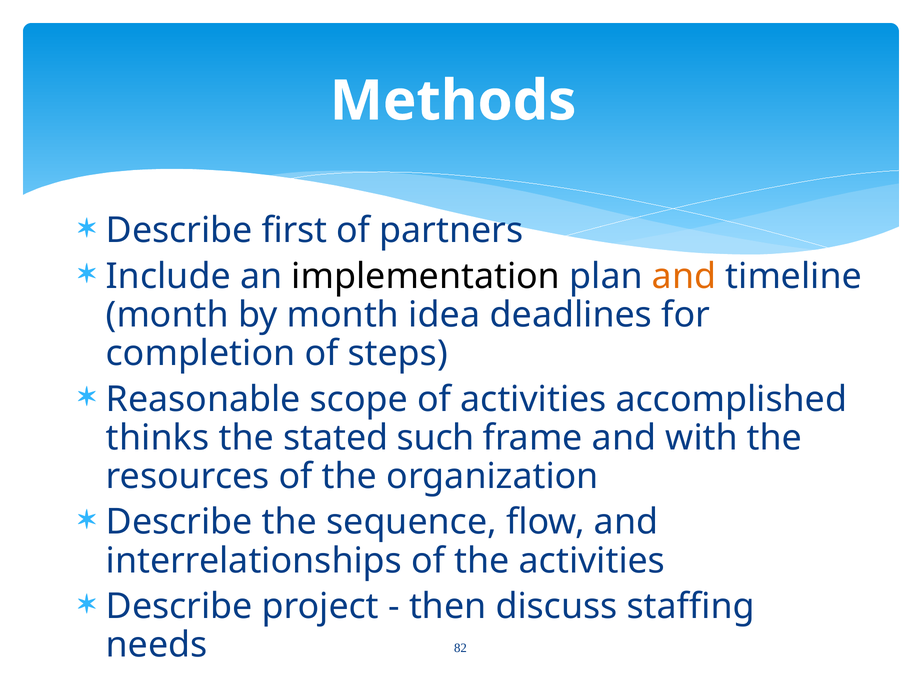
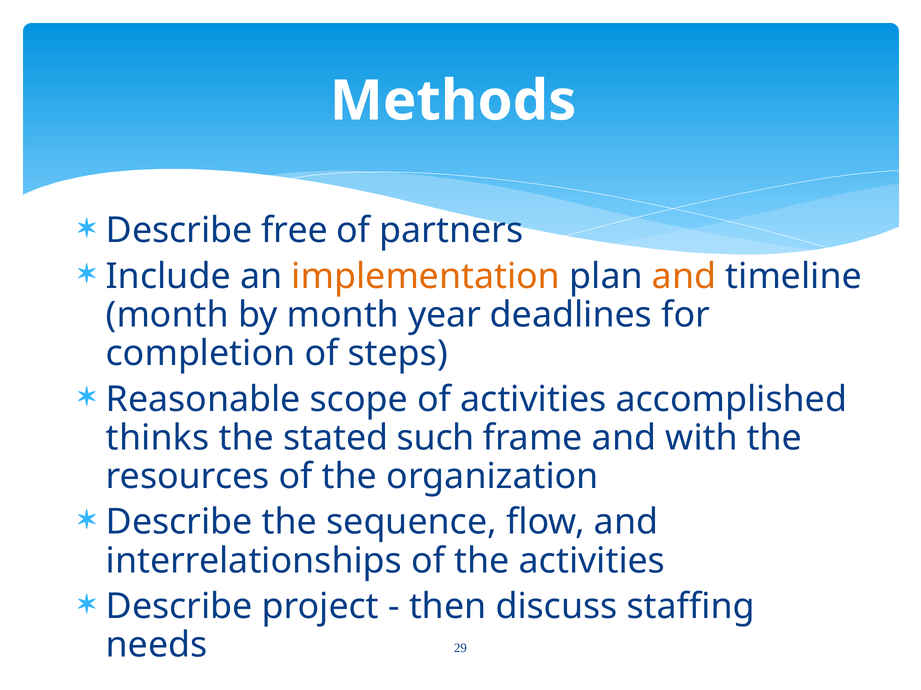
first: first -> free
implementation colour: black -> orange
idea: idea -> year
82: 82 -> 29
